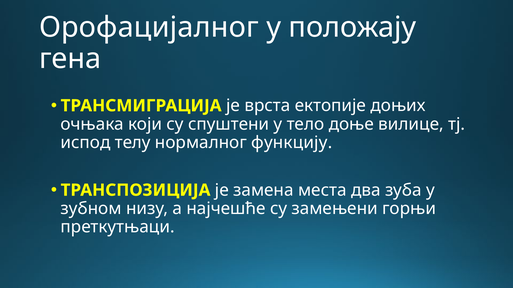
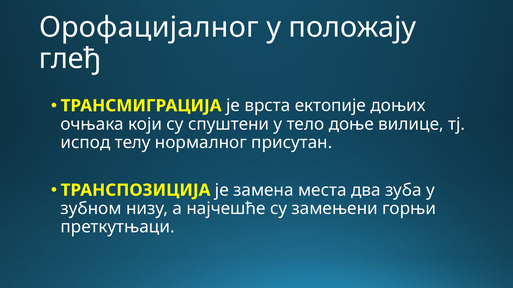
гена: гена -> глеђ
функцију: функцију -> присутан
